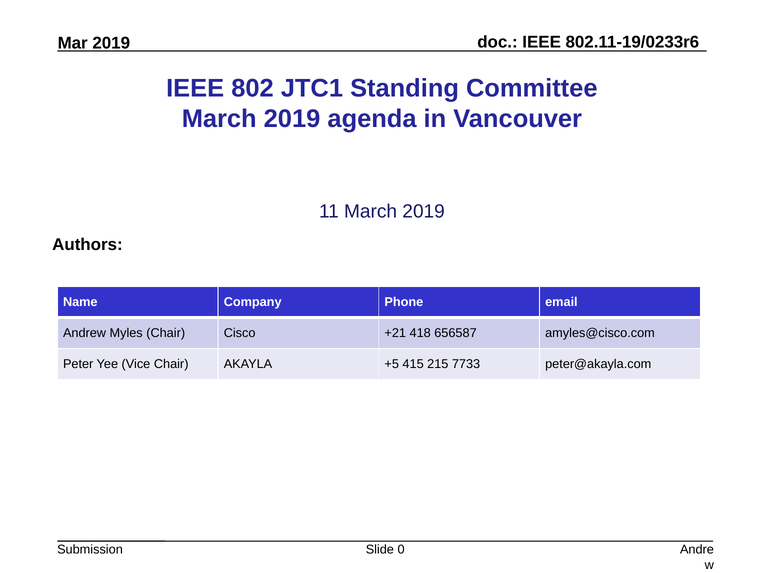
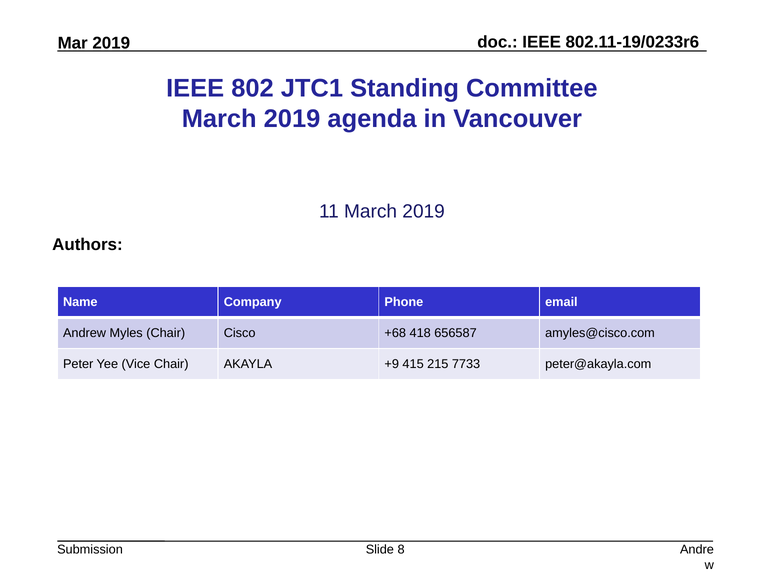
+21: +21 -> +68
+5: +5 -> +9
0: 0 -> 8
